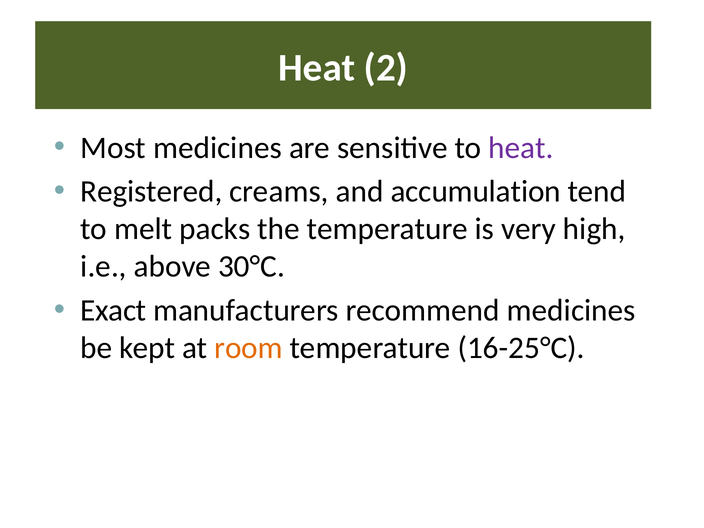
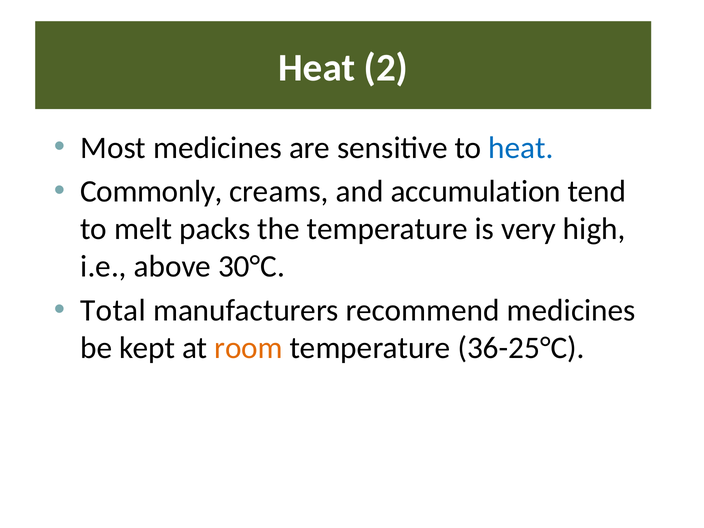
heat at (521, 148) colour: purple -> blue
Registered: Registered -> Commonly
Exact: Exact -> Total
16-25°C: 16-25°C -> 36-25°C
